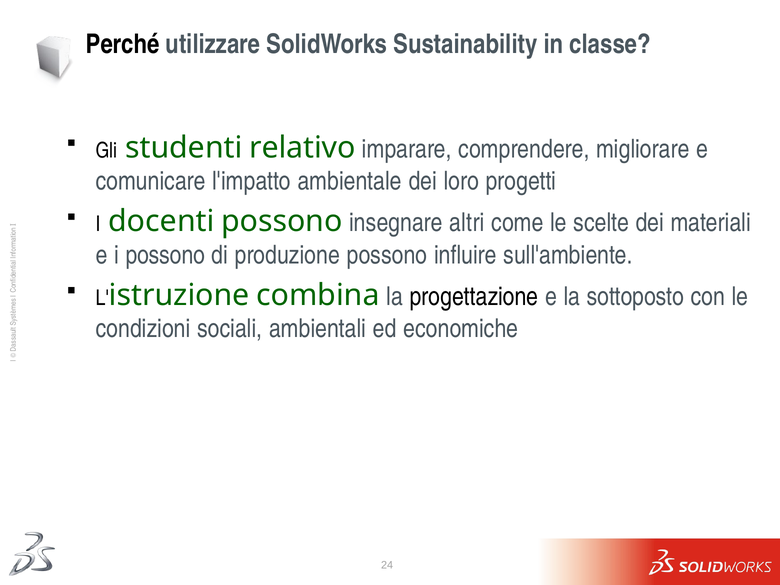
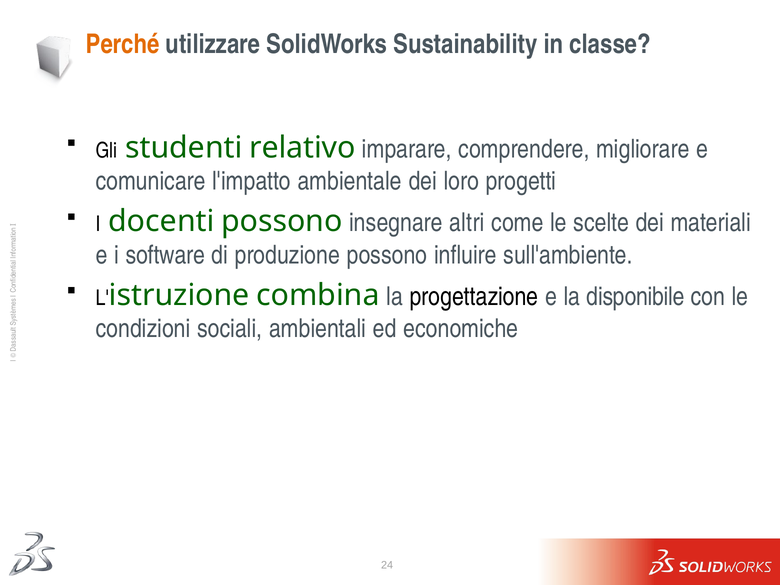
Perché colour: black -> orange
i possono: possono -> software
sottoposto: sottoposto -> disponibile
